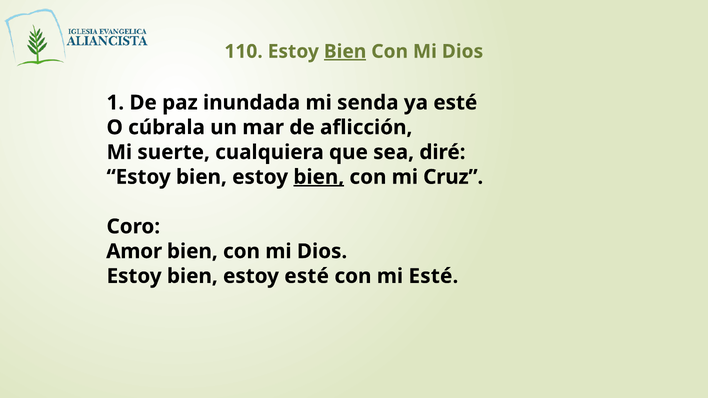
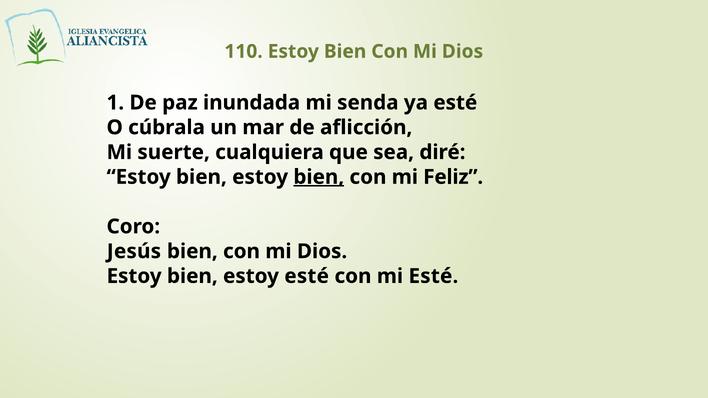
Bien at (345, 51) underline: present -> none
Cruz: Cruz -> Feliz
Amor: Amor -> Jesús
